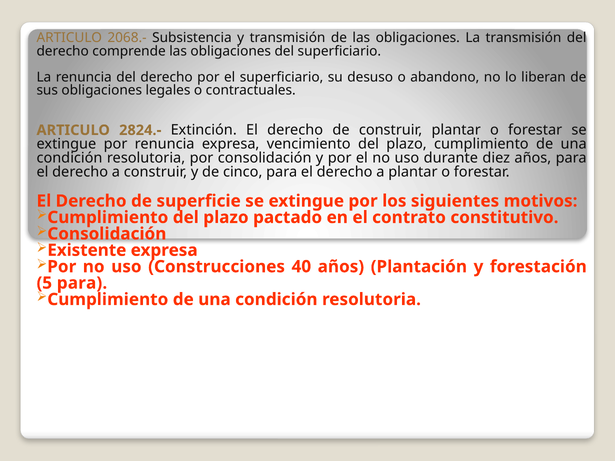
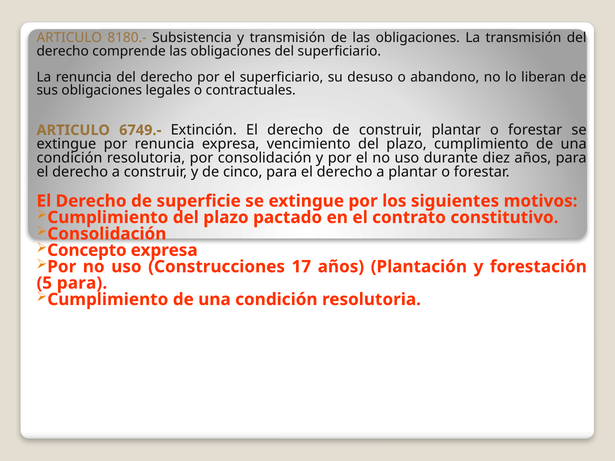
2068.-: 2068.- -> 8180.-
2824.-: 2824.- -> 6749.-
Existente: Existente -> Concepto
40: 40 -> 17
